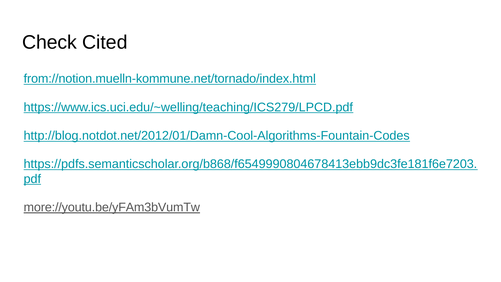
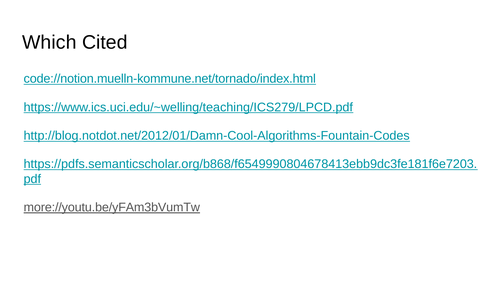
Check: Check -> Which
from://notion.muelln-kommune.net/tornado/index.html: from://notion.muelln-kommune.net/tornado/index.html -> code://notion.muelln-kommune.net/tornado/index.html
